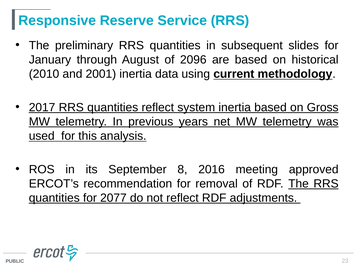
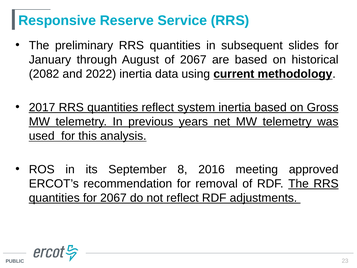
of 2096: 2096 -> 2067
2010: 2010 -> 2082
2001: 2001 -> 2022
for 2077: 2077 -> 2067
